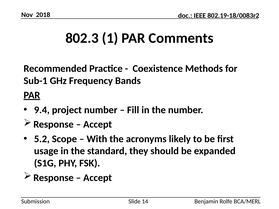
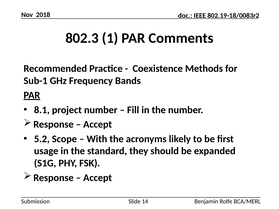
9.4: 9.4 -> 8.1
